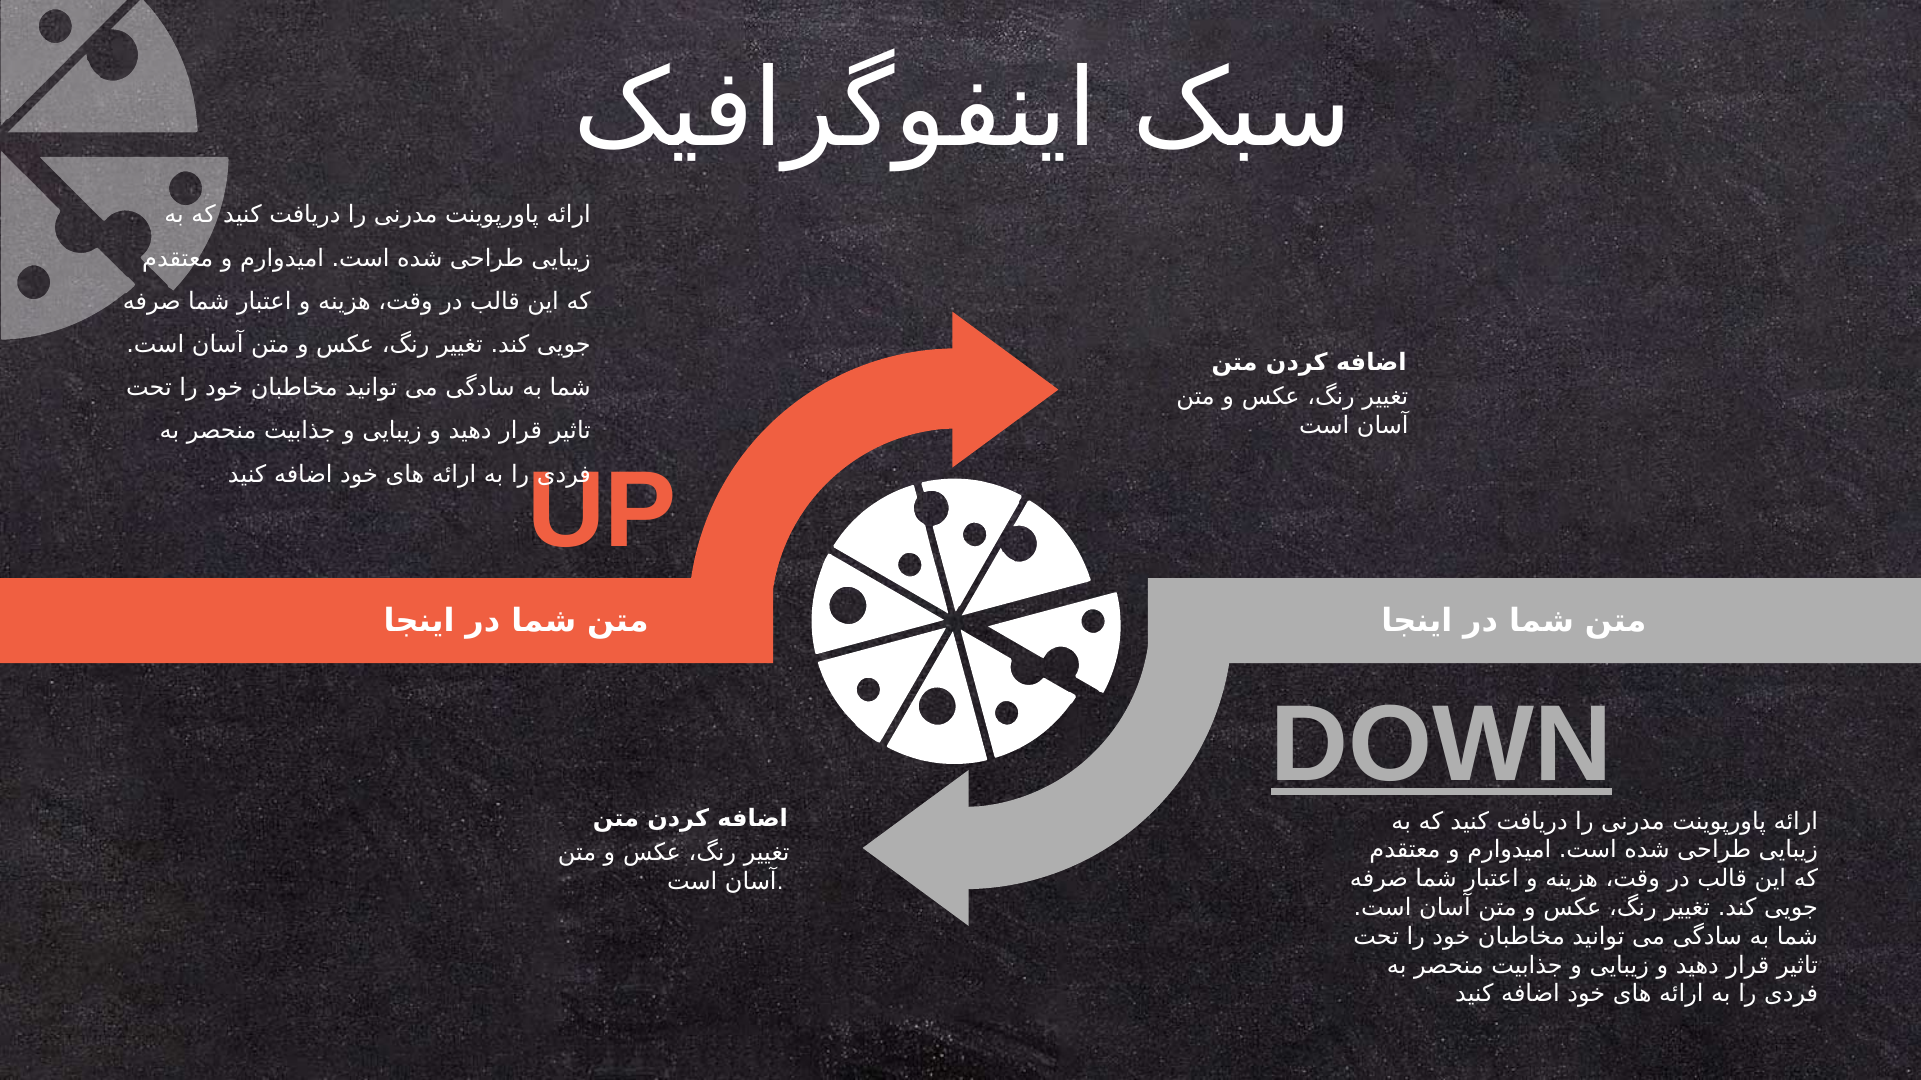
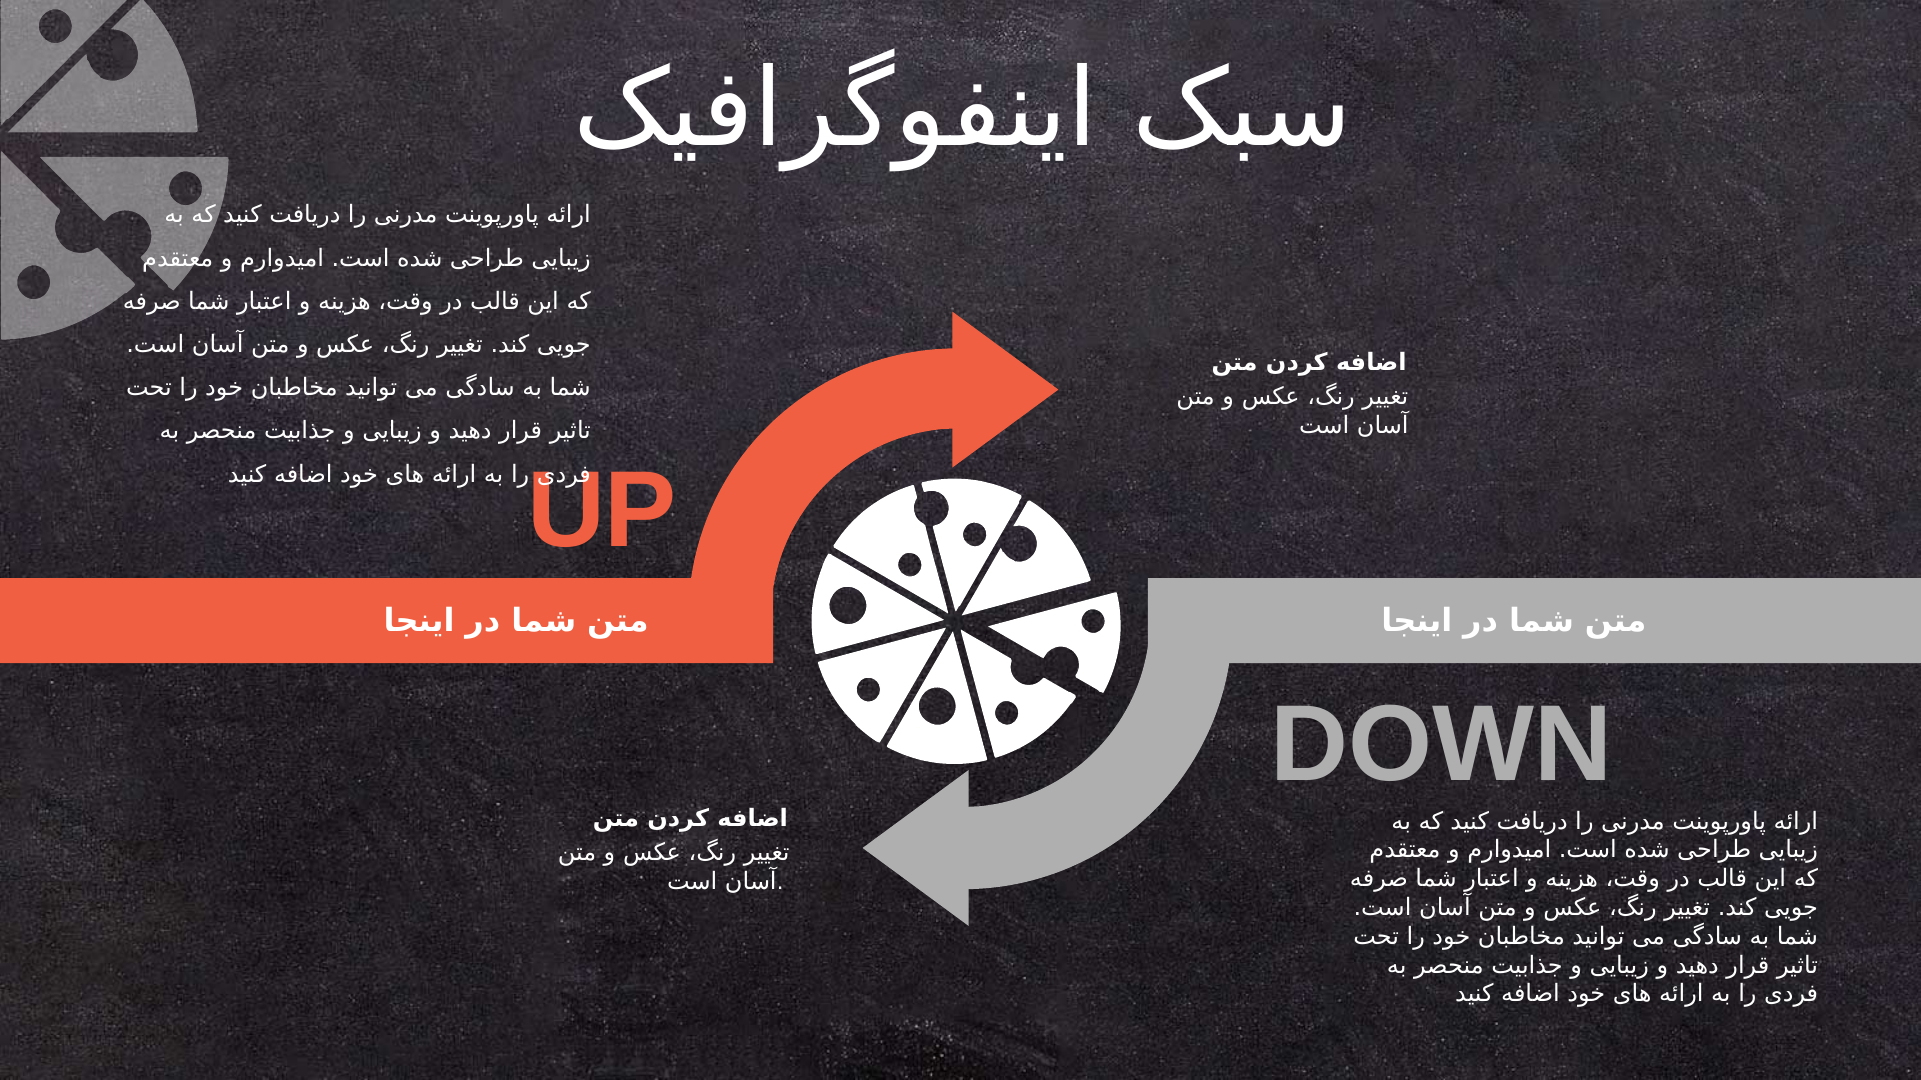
DOWN underline: present -> none
